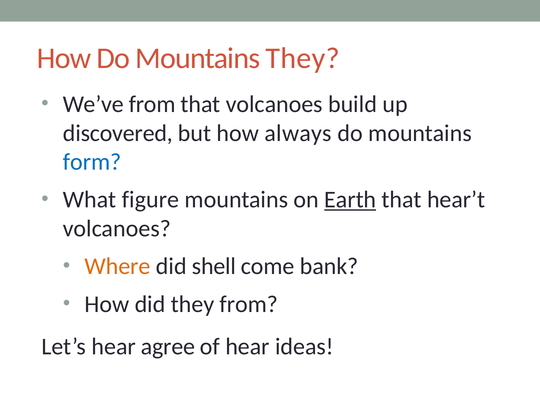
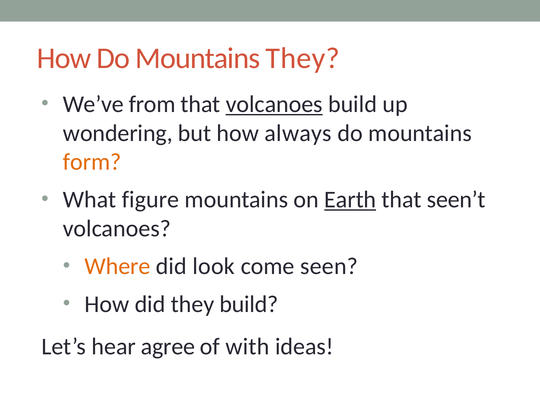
volcanoes at (274, 104) underline: none -> present
discovered: discovered -> wondering
form colour: blue -> orange
hear’t: hear’t -> seen’t
shell: shell -> look
bank: bank -> seen
they from: from -> build
of hear: hear -> with
